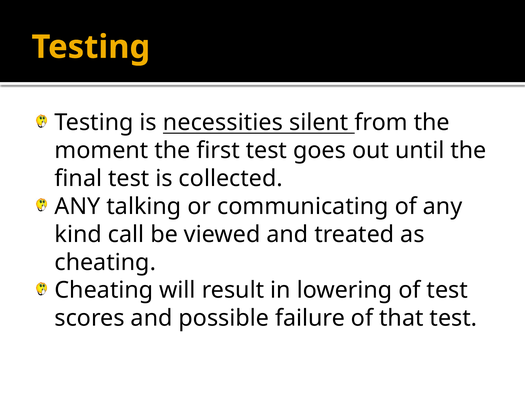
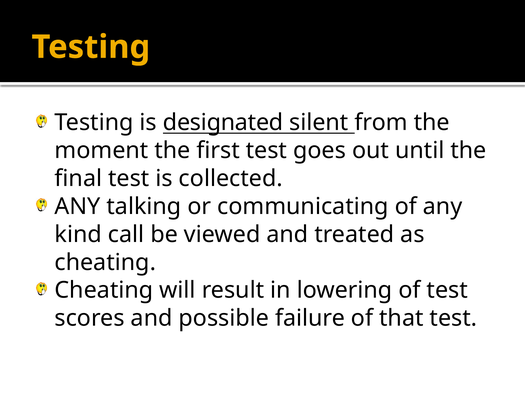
necessities: necessities -> designated
